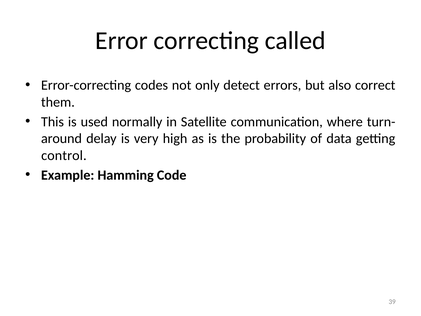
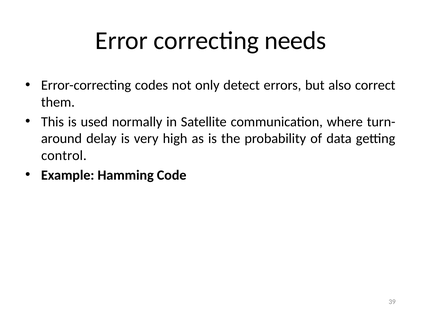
called: called -> needs
